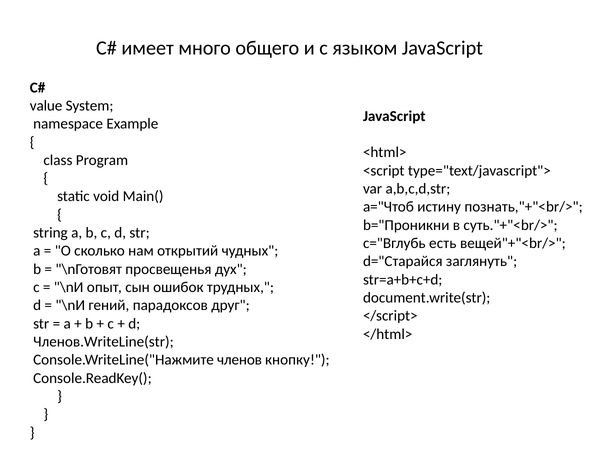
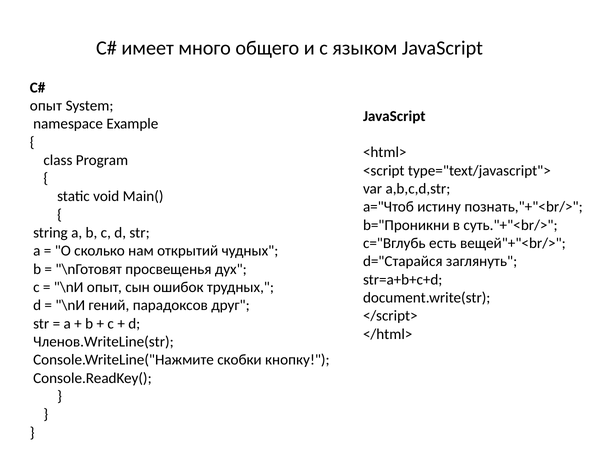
value at (46, 106): value -> опыт
членов: членов -> скобки
